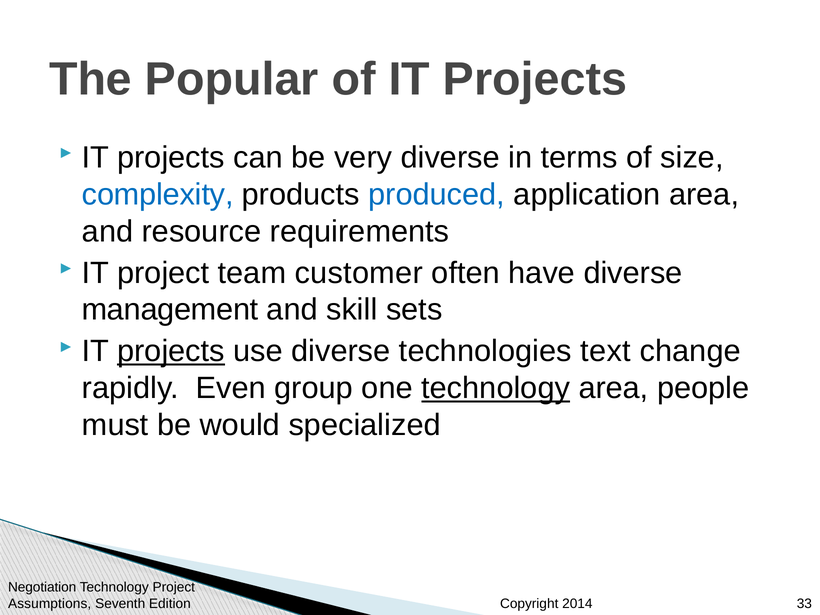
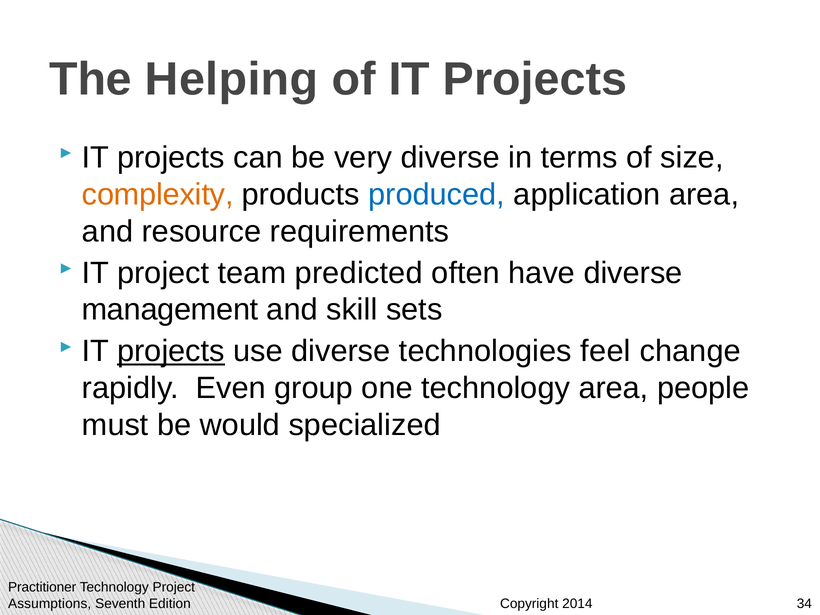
Popular: Popular -> Helping
complexity colour: blue -> orange
customer: customer -> predicted
text: text -> feel
technology at (496, 388) underline: present -> none
Negotiation: Negotiation -> Practitioner
33: 33 -> 34
